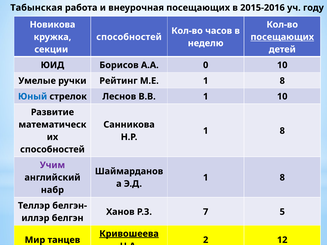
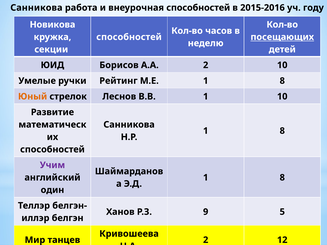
Табынская at (36, 8): Табынская -> Санникова
внеурочная посещающих: посещающих -> способностей
А.А 0: 0 -> 2
Юный colour: blue -> orange
набр: набр -> один
7: 7 -> 9
Кривошеева underline: present -> none
